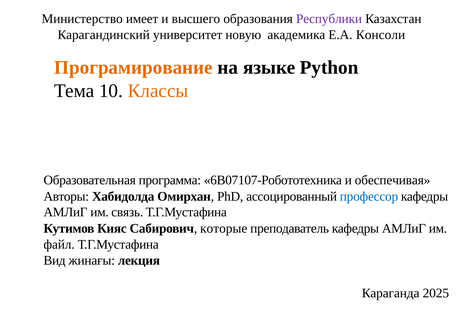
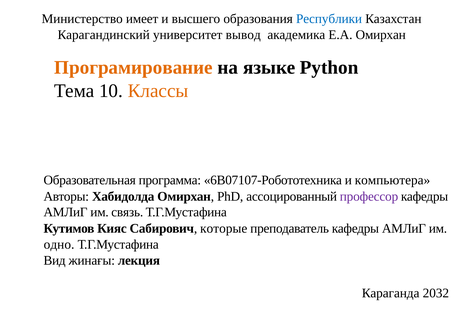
Республики colour: purple -> blue
новую: новую -> вывод
Е.А Консоли: Консоли -> Омирхан
обеспечивая: обеспечивая -> компьютера
профессор colour: blue -> purple
файл: файл -> одно
2025: 2025 -> 2032
